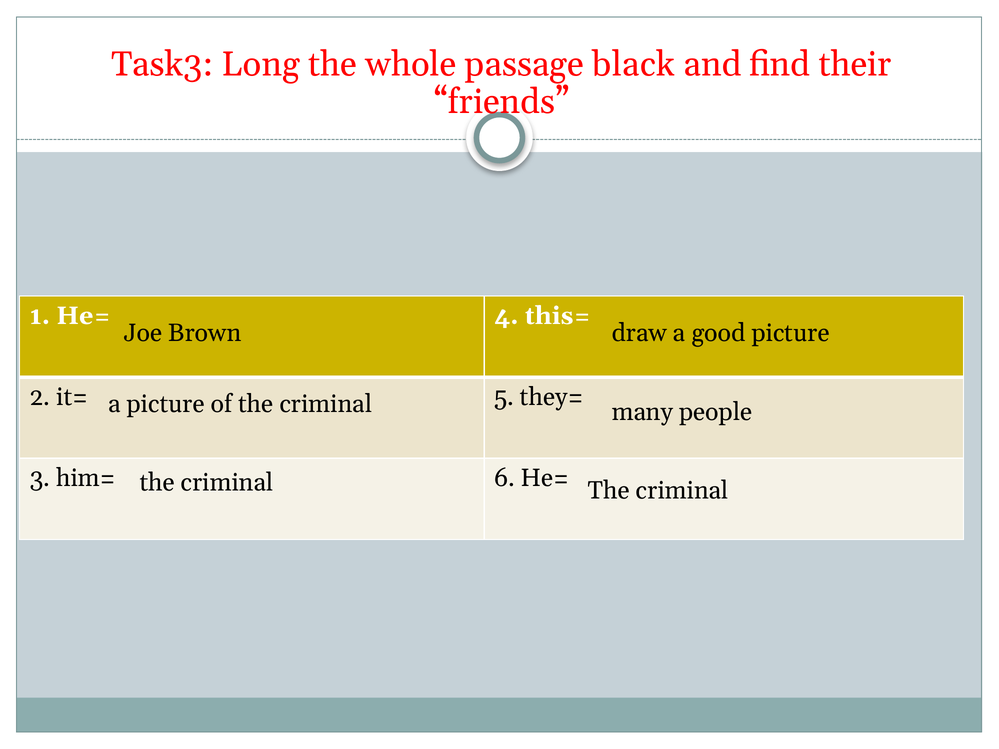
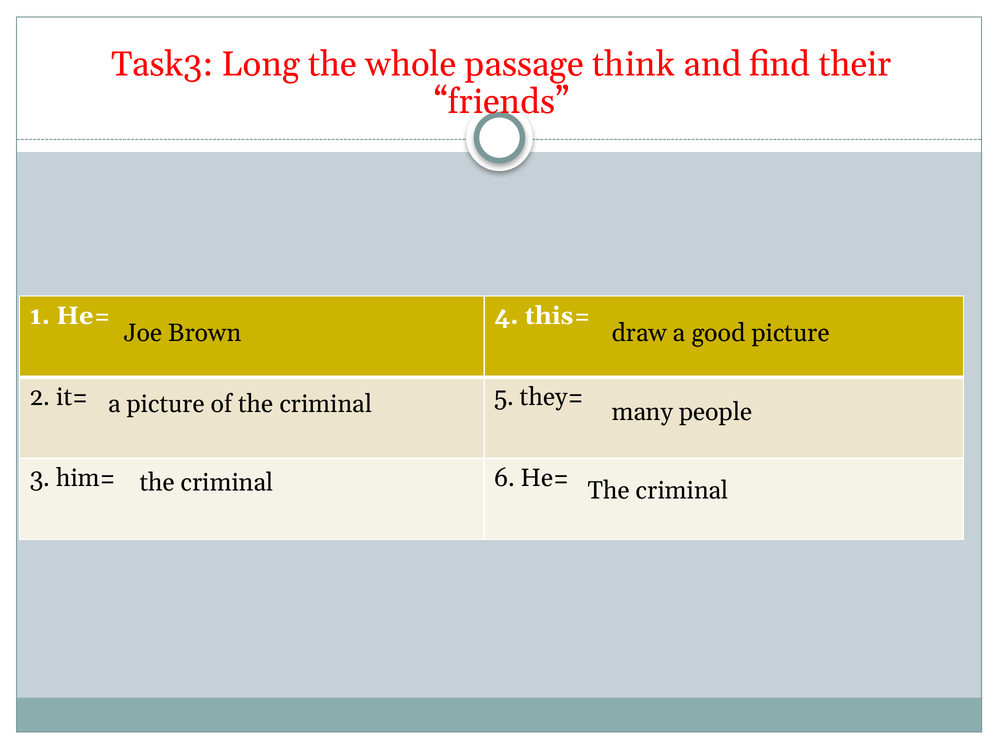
black: black -> think
